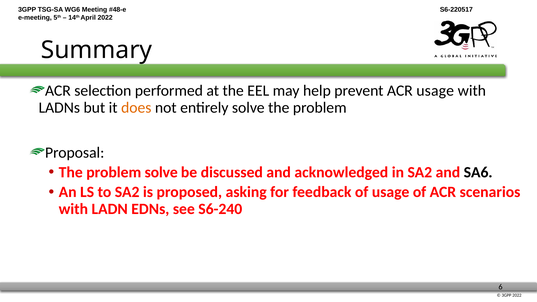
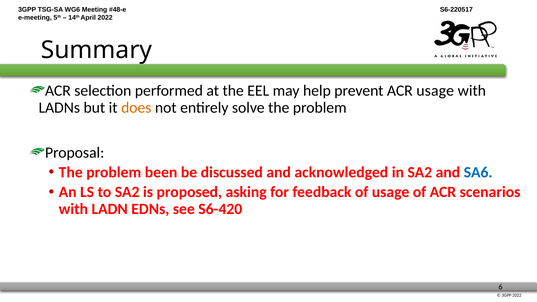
problem solve: solve -> been
SA6 colour: black -> blue
S6-240: S6-240 -> S6-420
